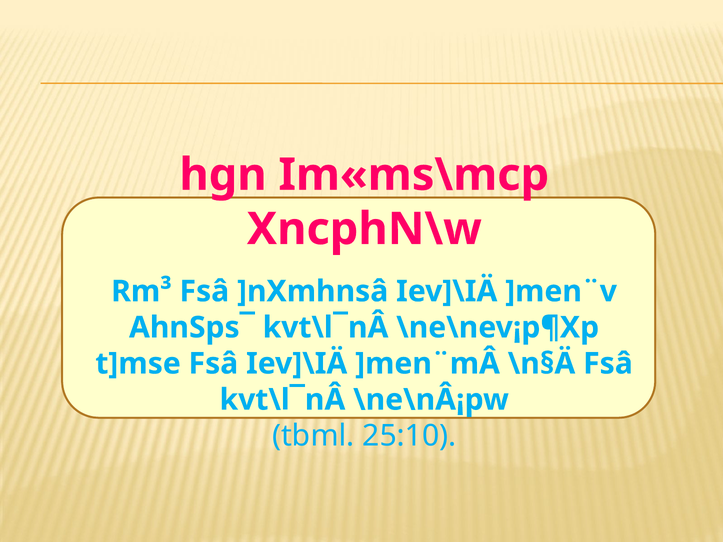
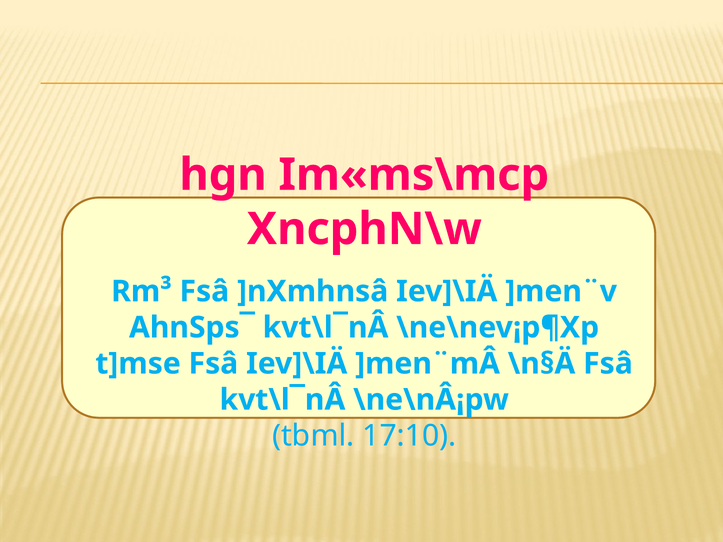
25:10: 25:10 -> 17:10
